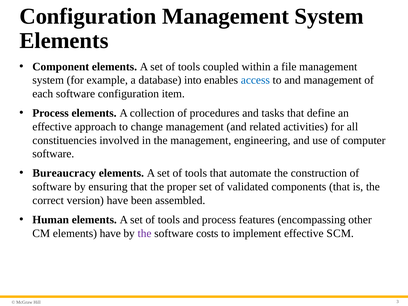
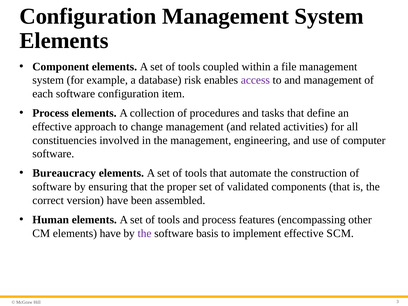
into: into -> risk
access colour: blue -> purple
costs: costs -> basis
